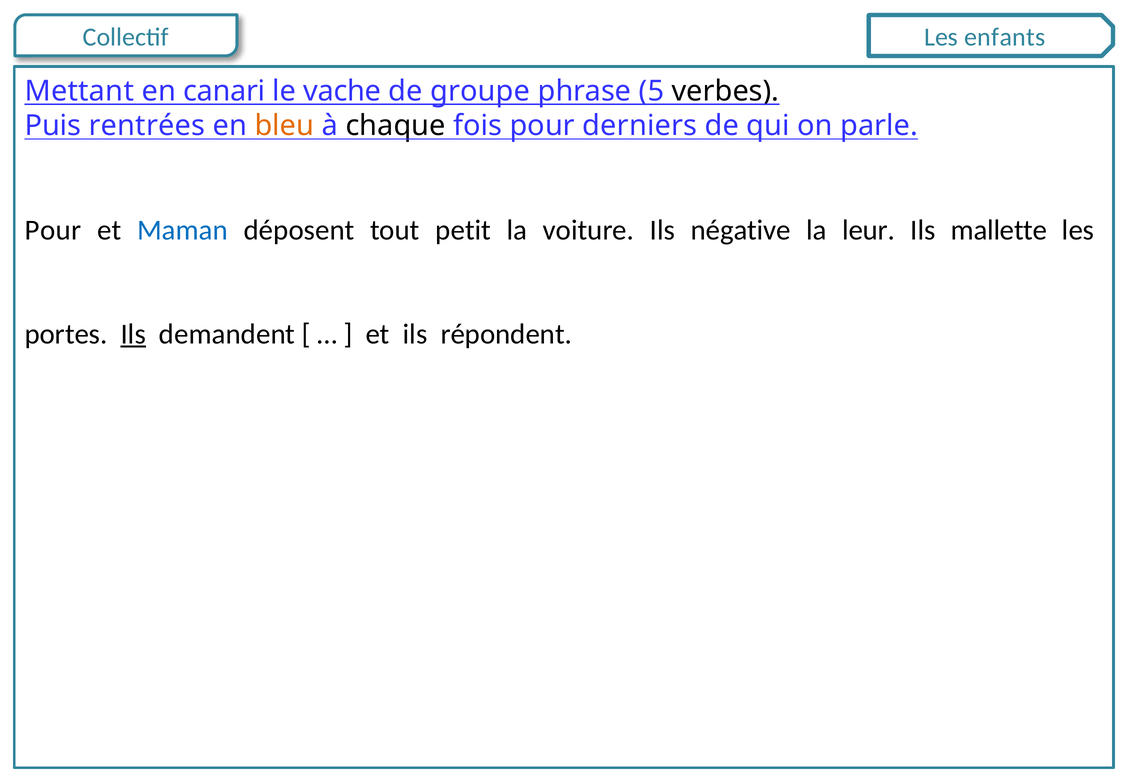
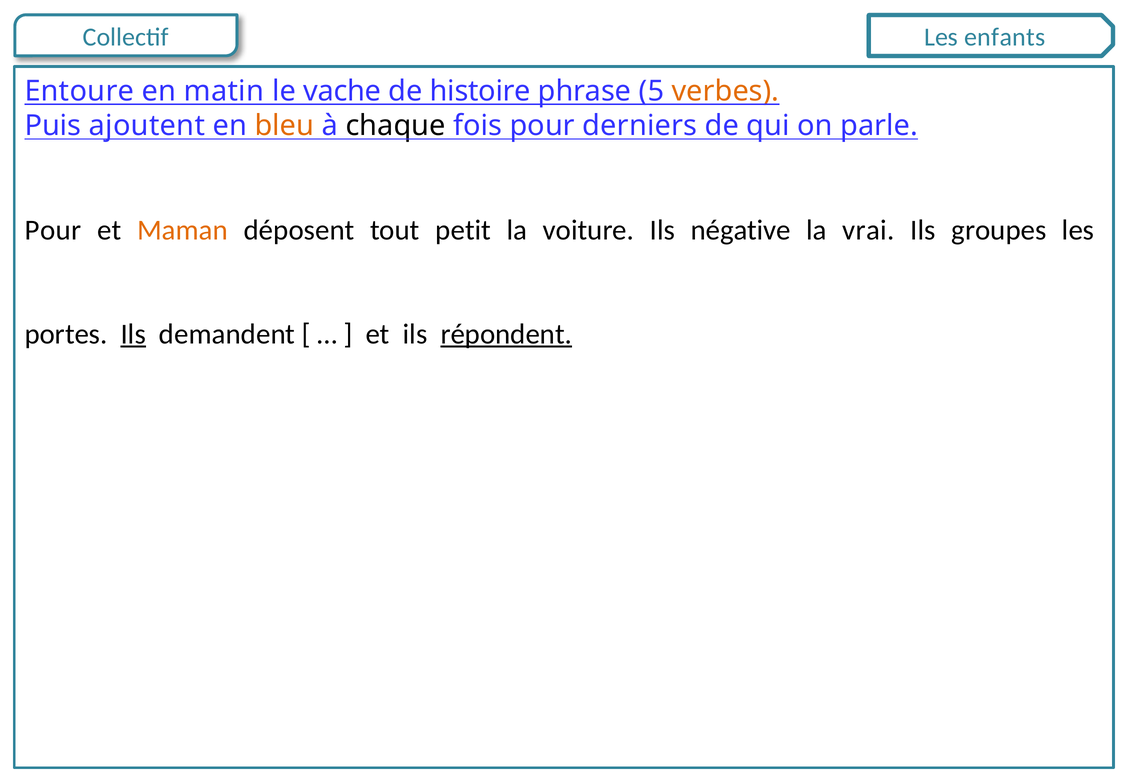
Mettant: Mettant -> Entoure
canari: canari -> matin
groupe: groupe -> histoire
verbes colour: black -> orange
rentrées: rentrées -> ajoutent
Maman colour: blue -> orange
leur: leur -> vrai
mallette: mallette -> groupes
répondent underline: none -> present
